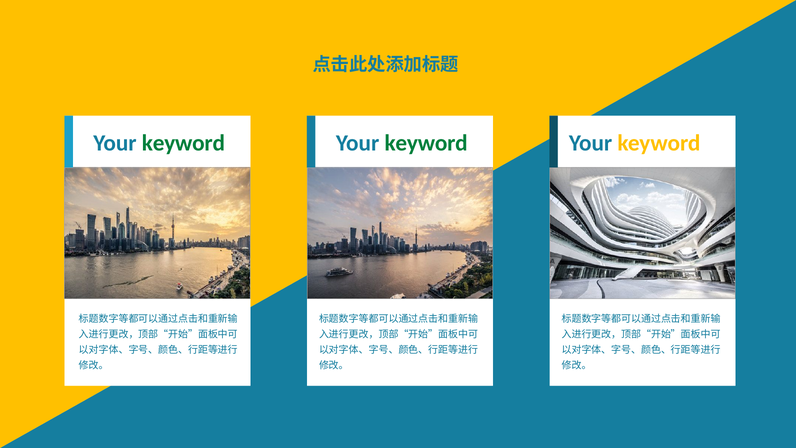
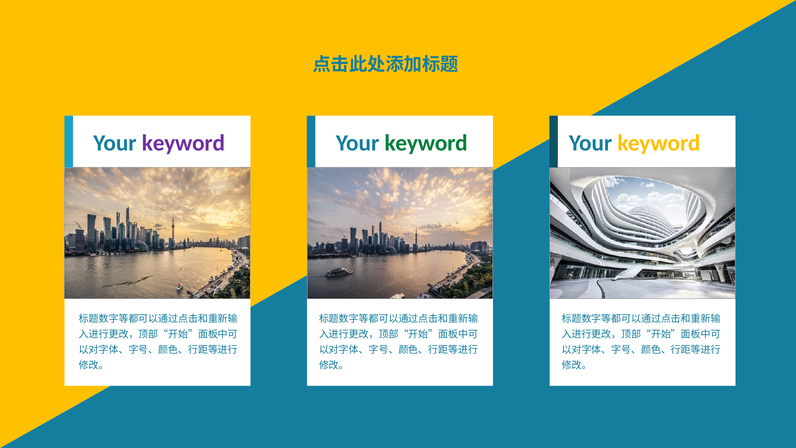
keyword at (183, 143) colour: green -> purple
